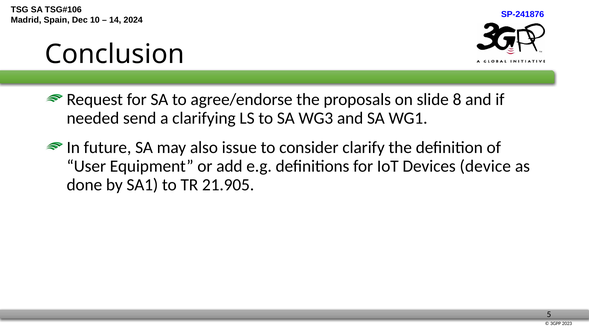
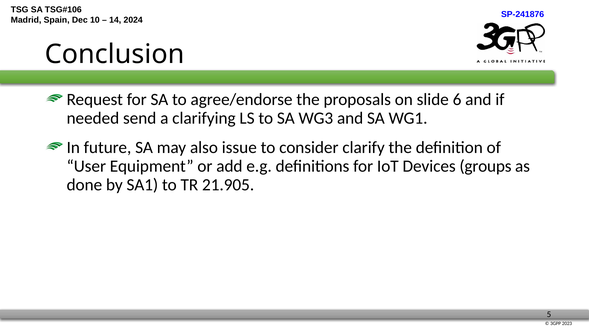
8: 8 -> 6
device: device -> groups
